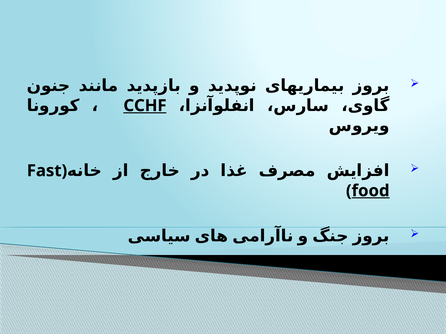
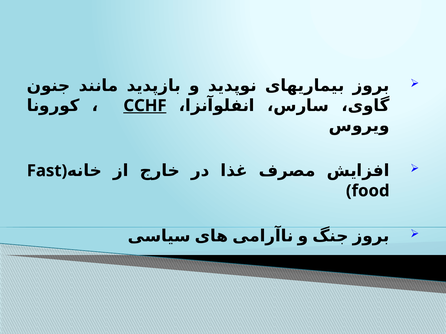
food underline: present -> none
